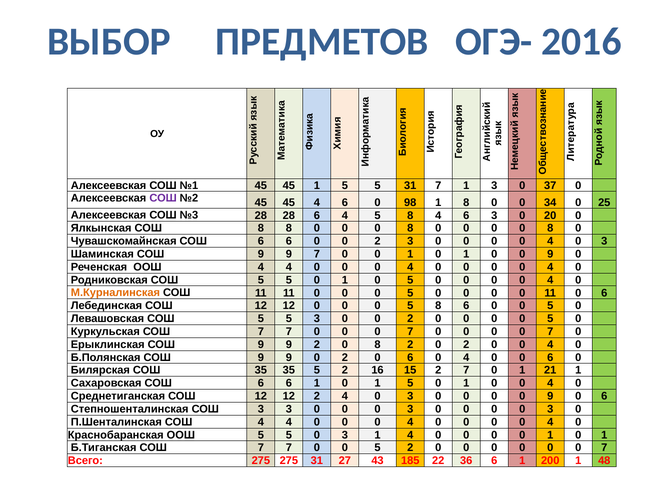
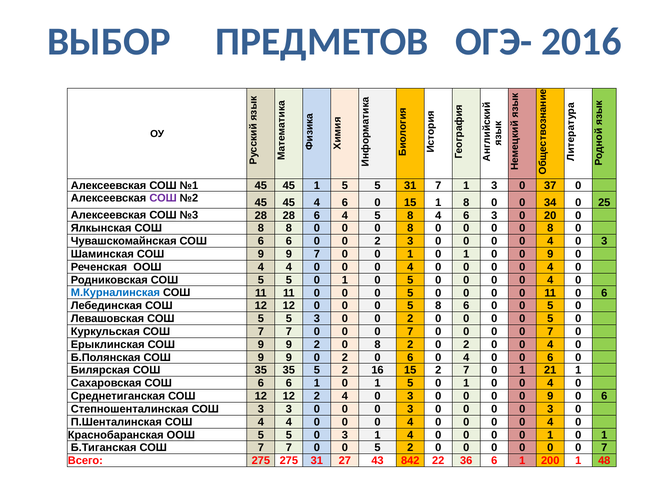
0 98: 98 -> 15
М.Курналинская colour: orange -> blue
185: 185 -> 842
